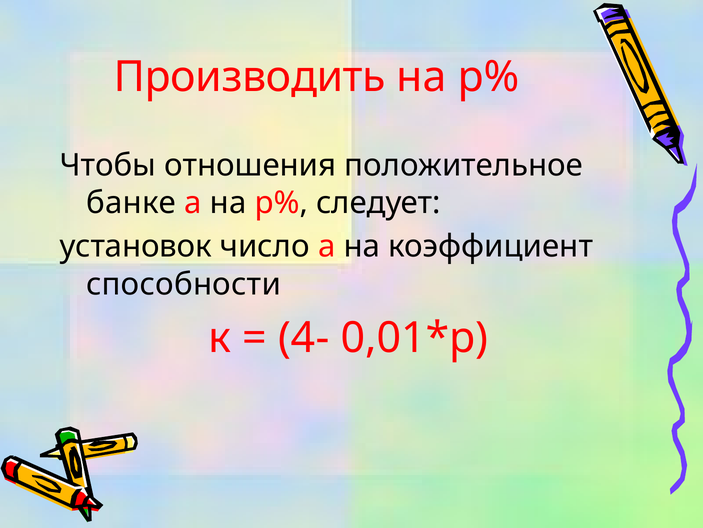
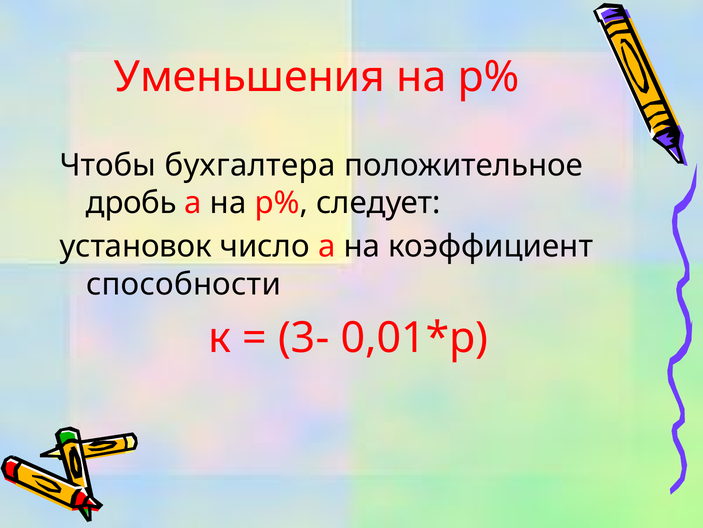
Производить: Производить -> Уменьшения
отношения: отношения -> бухгалтера
банке: банке -> дробь
4-: 4- -> 3-
